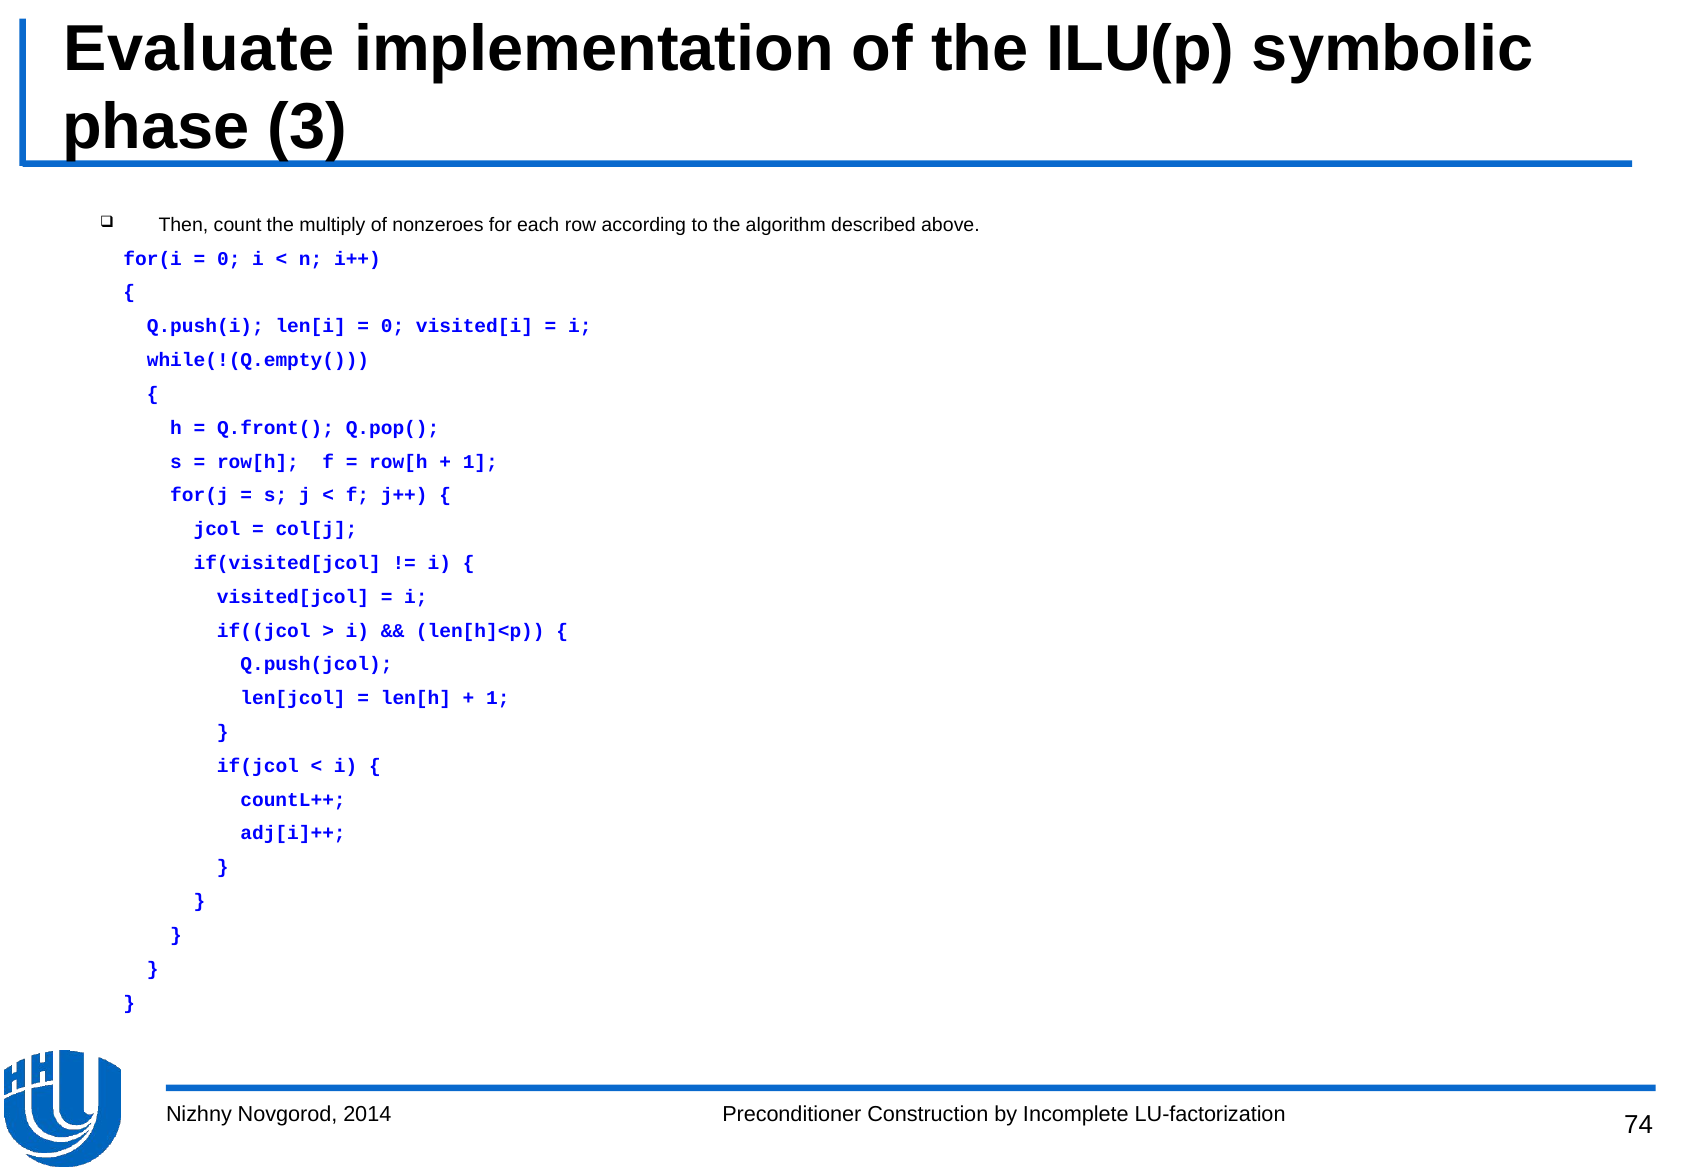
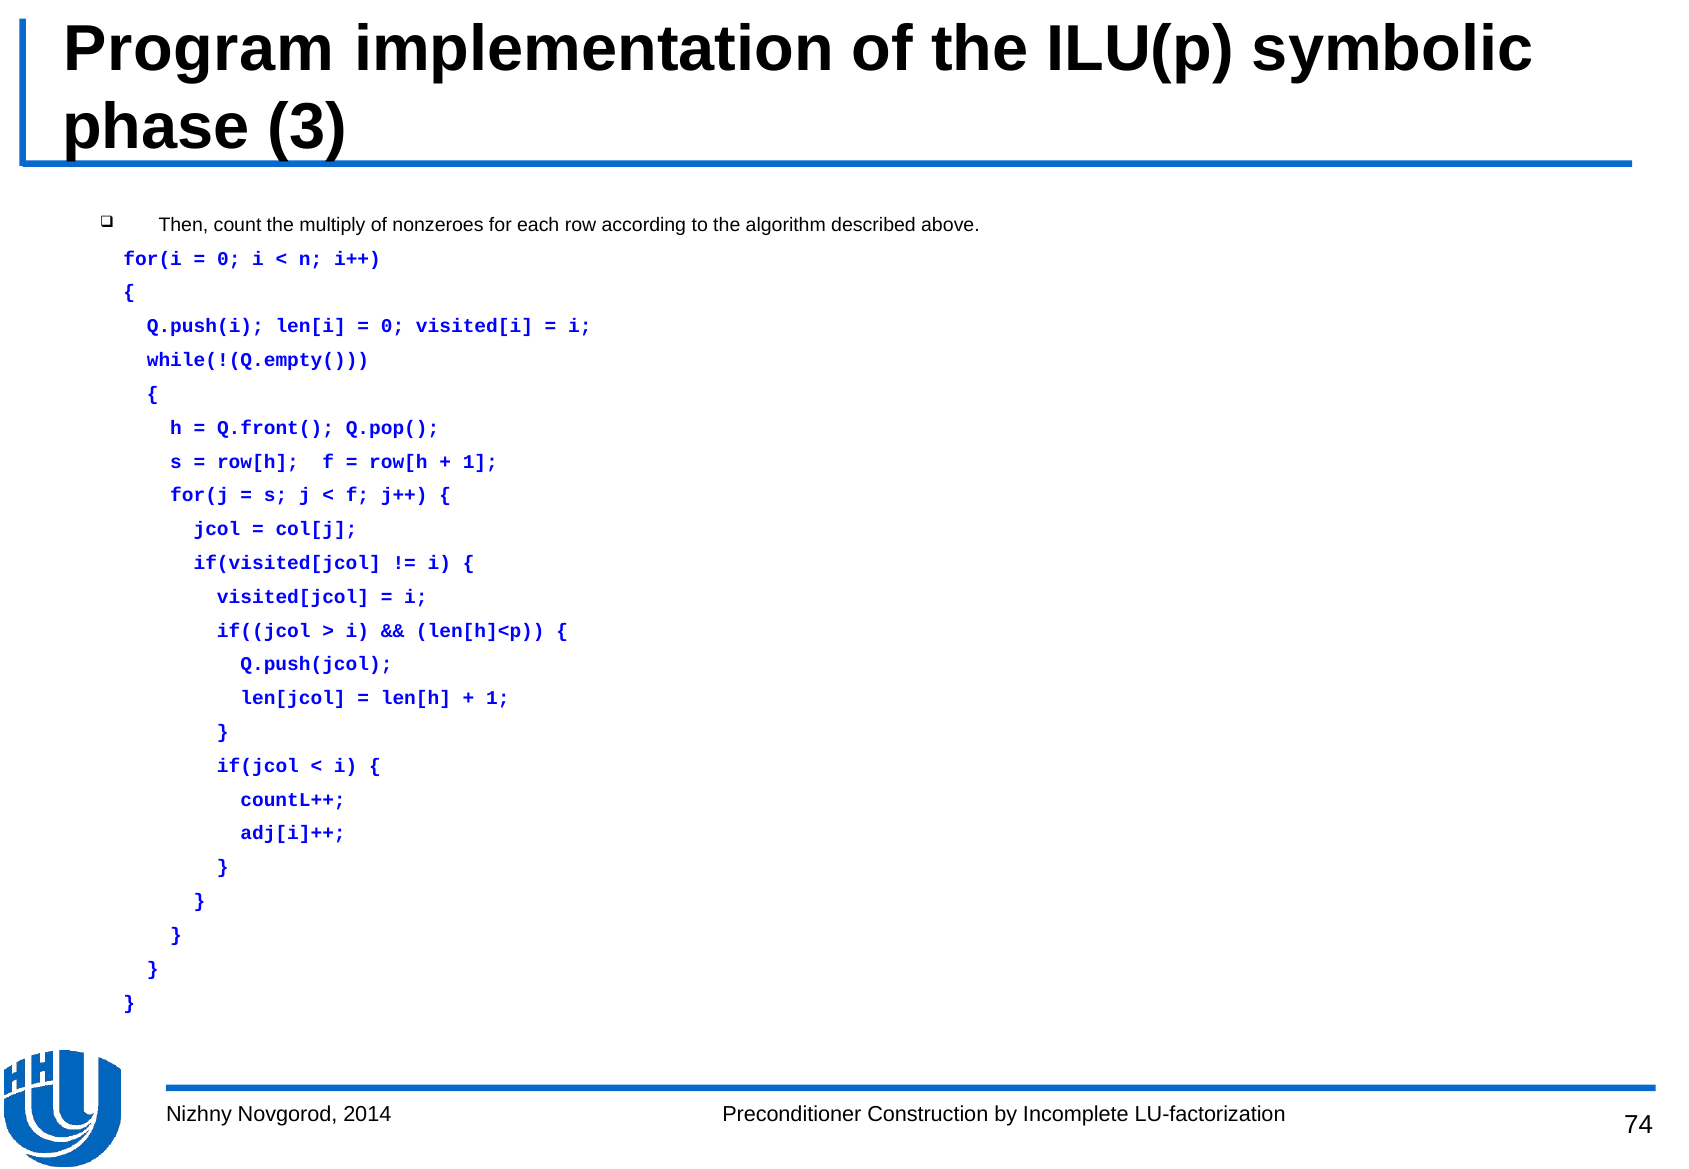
Evaluate: Evaluate -> Program
